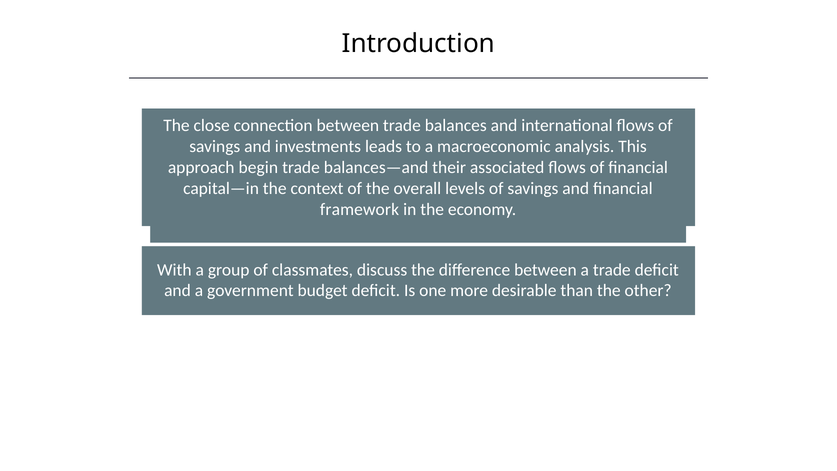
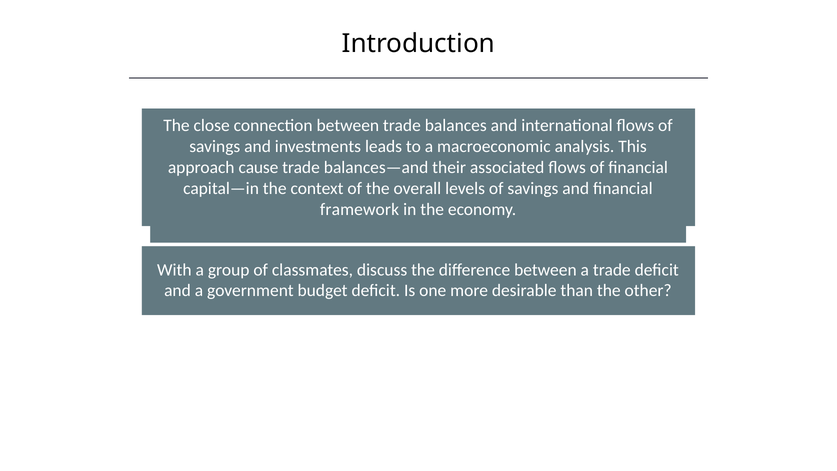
begin: begin -> cause
